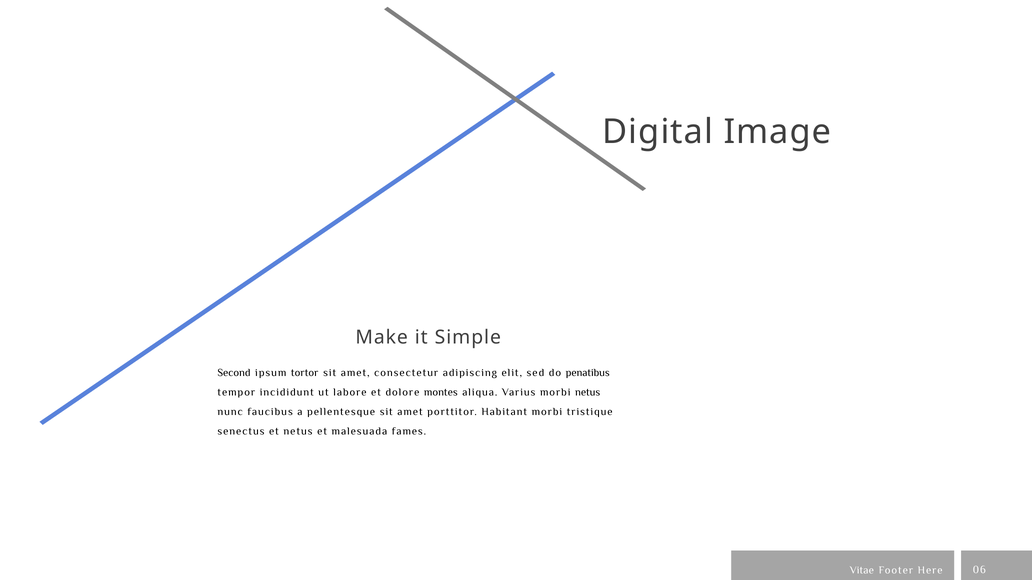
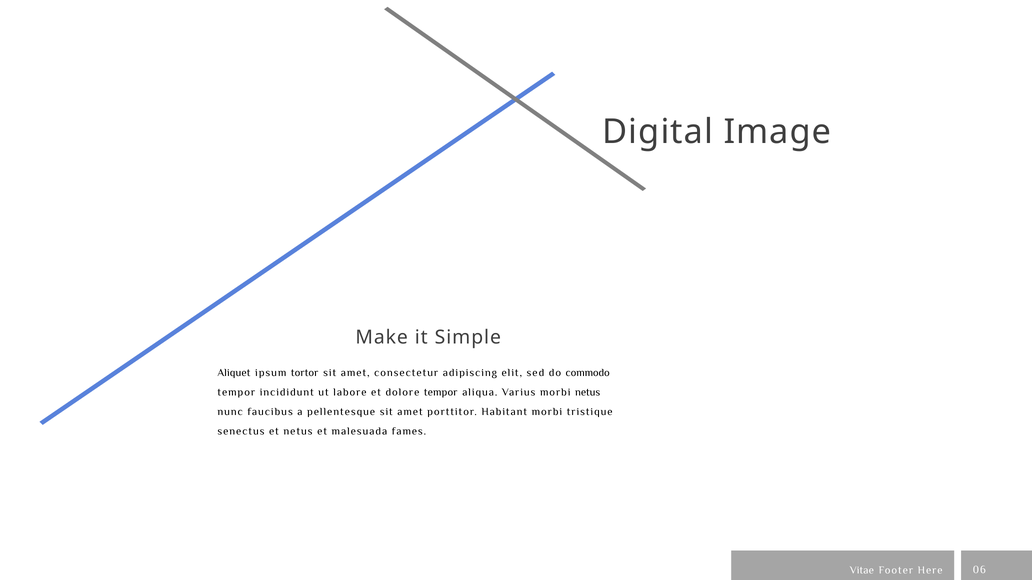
Second: Second -> Aliquet
penatibus: penatibus -> commodo
dolore montes: montes -> tempor
